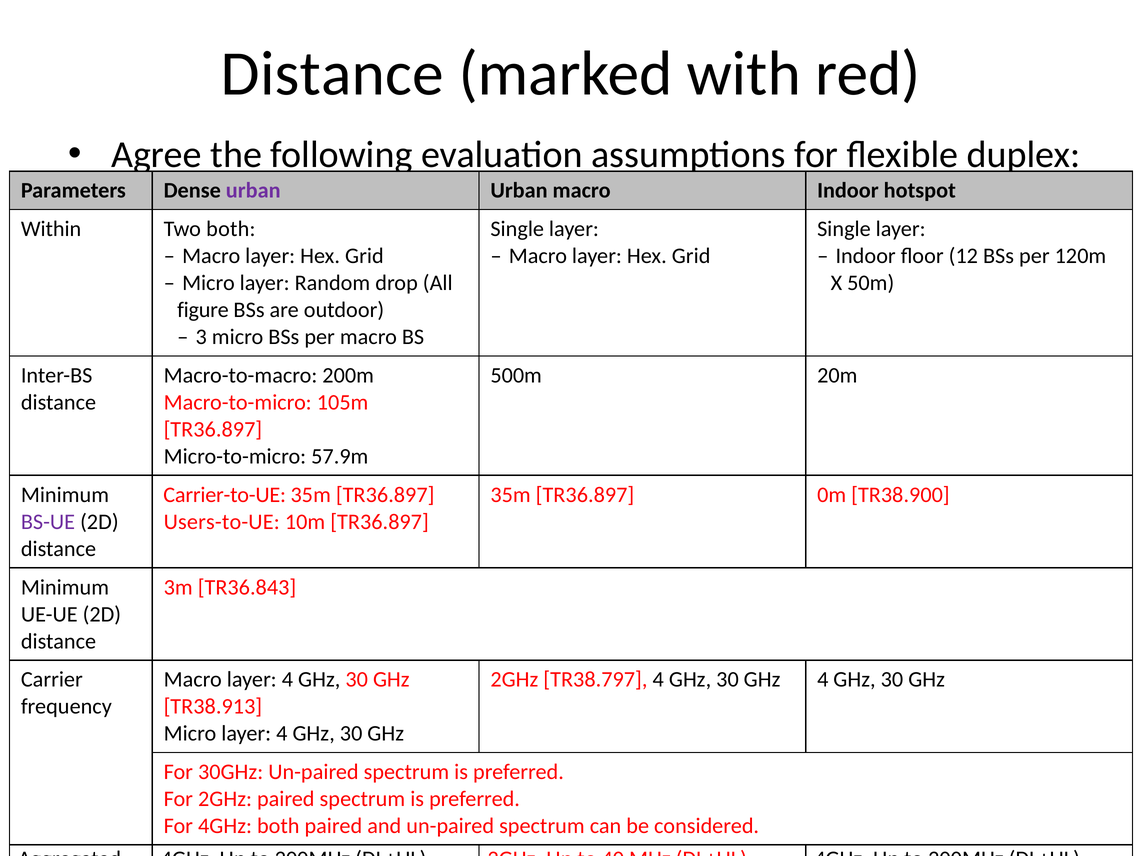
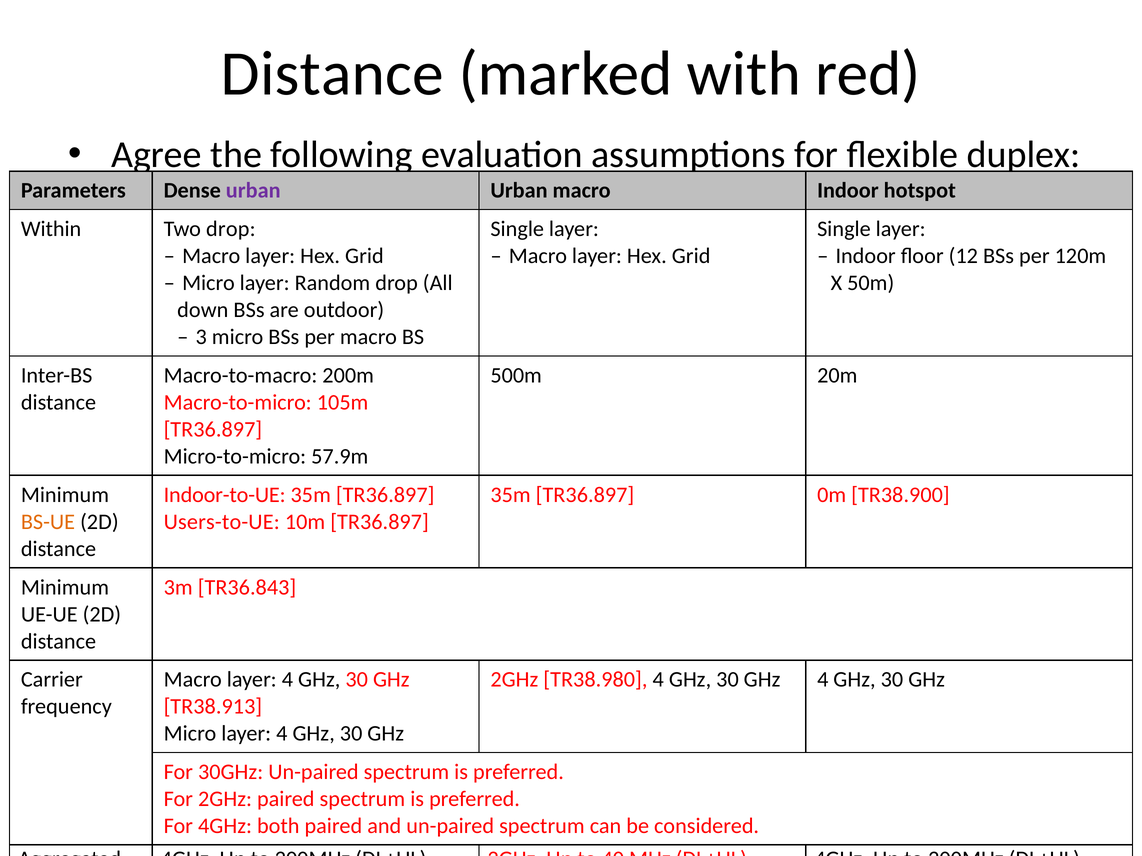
Two both: both -> drop
figure: figure -> down
Carrier-to-UE: Carrier-to-UE -> Indoor-to-UE
BS-UE colour: purple -> orange
TR38.797: TR38.797 -> TR38.980
